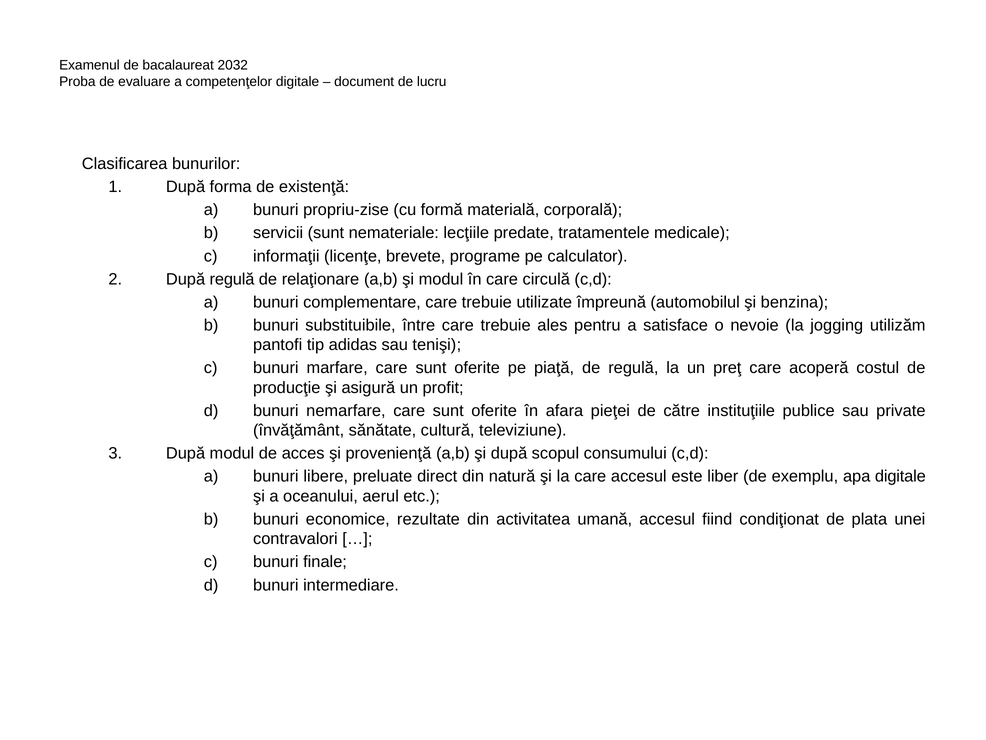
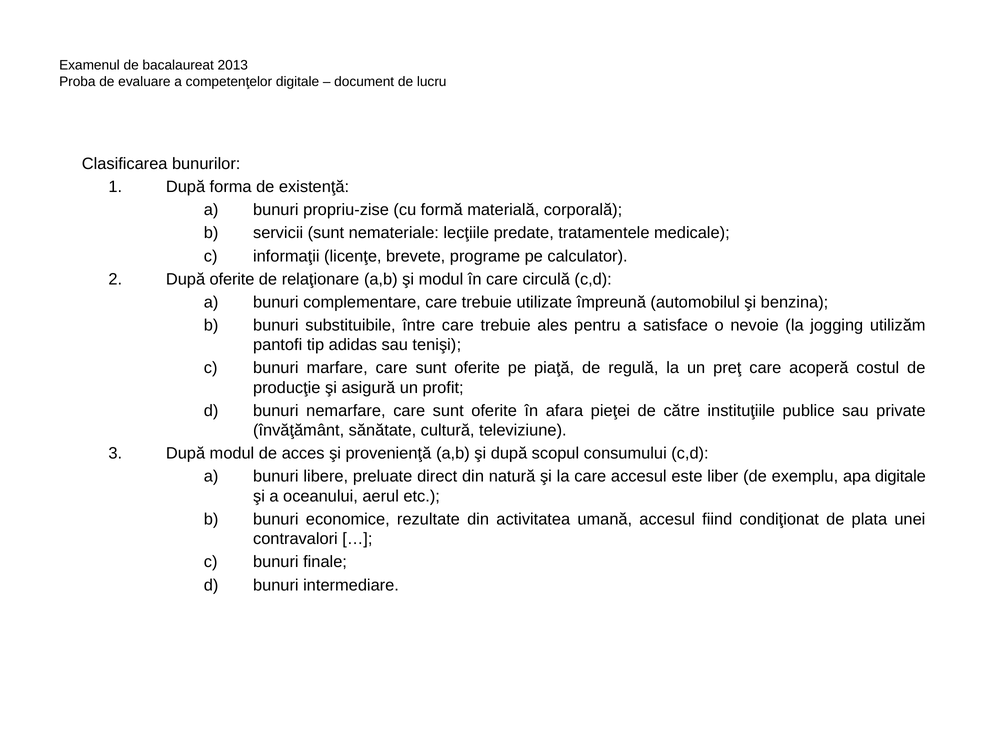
2032: 2032 -> 2013
După regulă: regulă -> oferite
